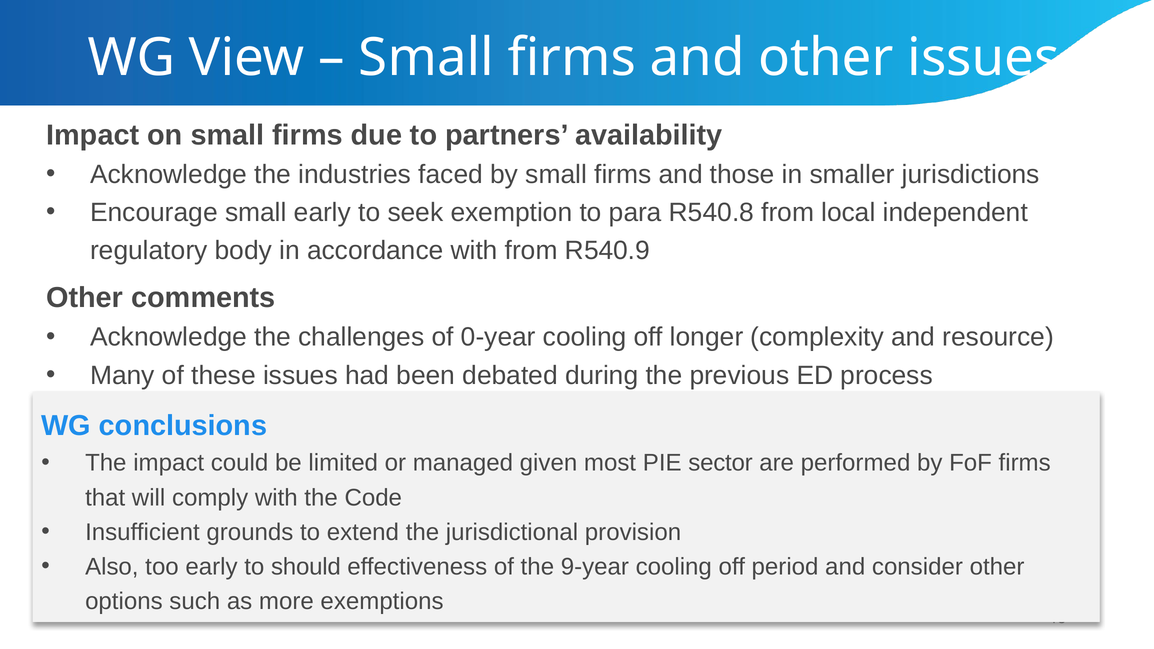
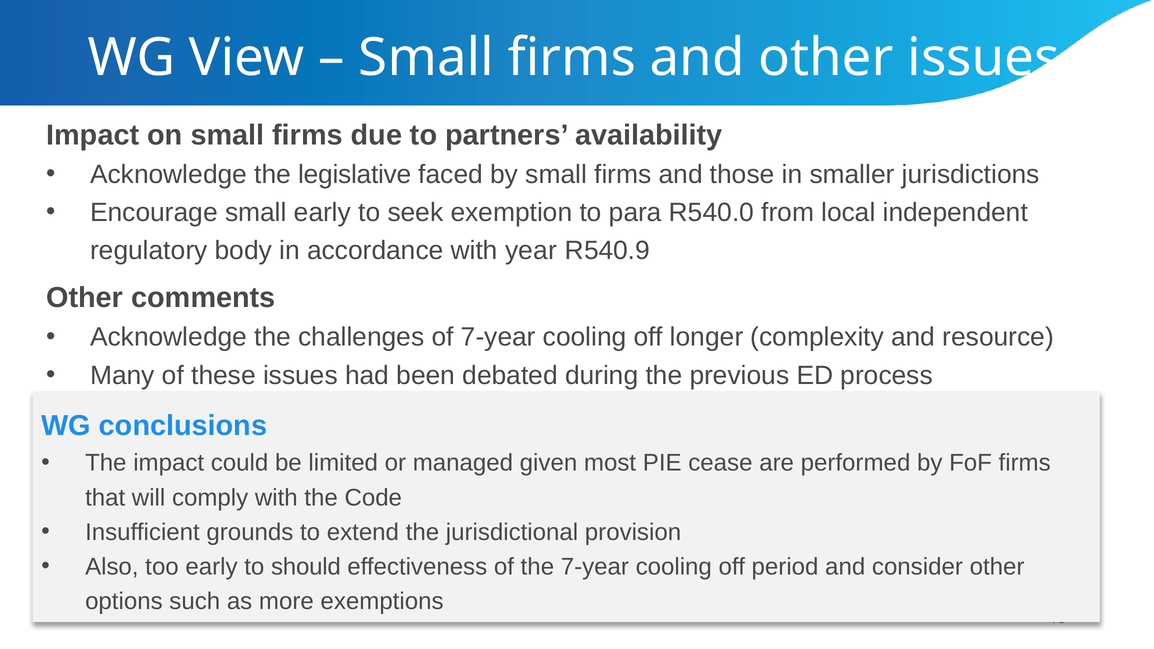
industries: industries -> legislative
R540.8: R540.8 -> R540.0
with from: from -> year
of 0-year: 0-year -> 7-year
sector: sector -> cease
the 9-year: 9-year -> 7-year
